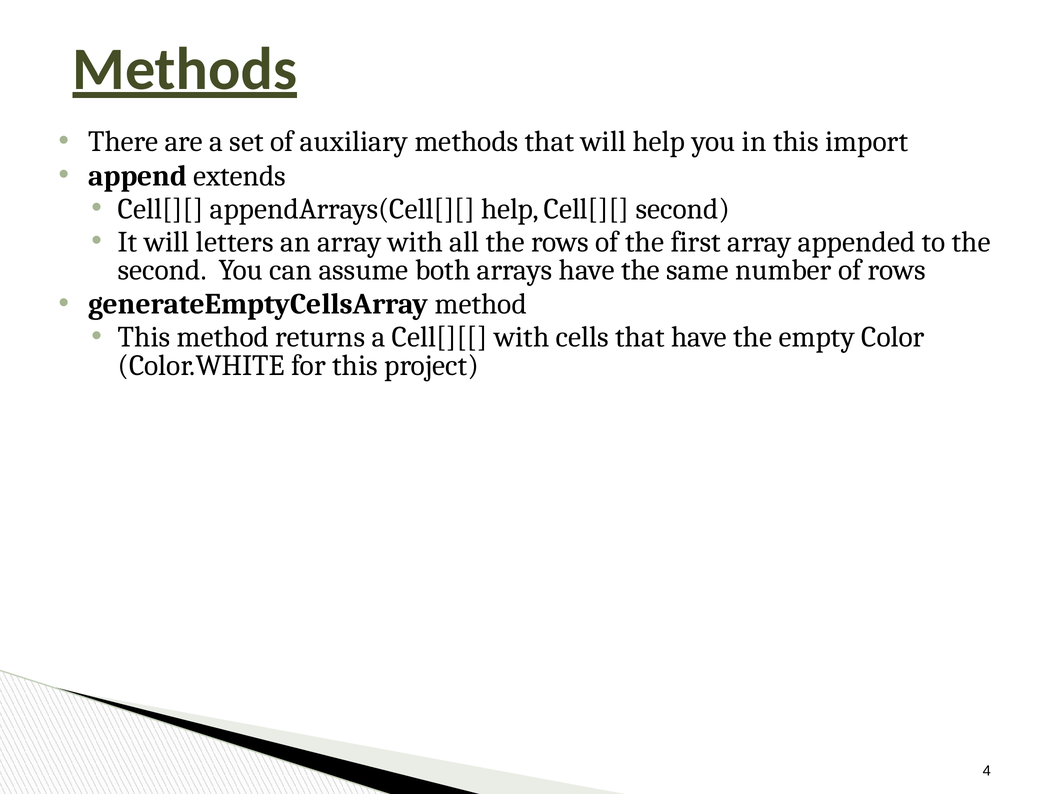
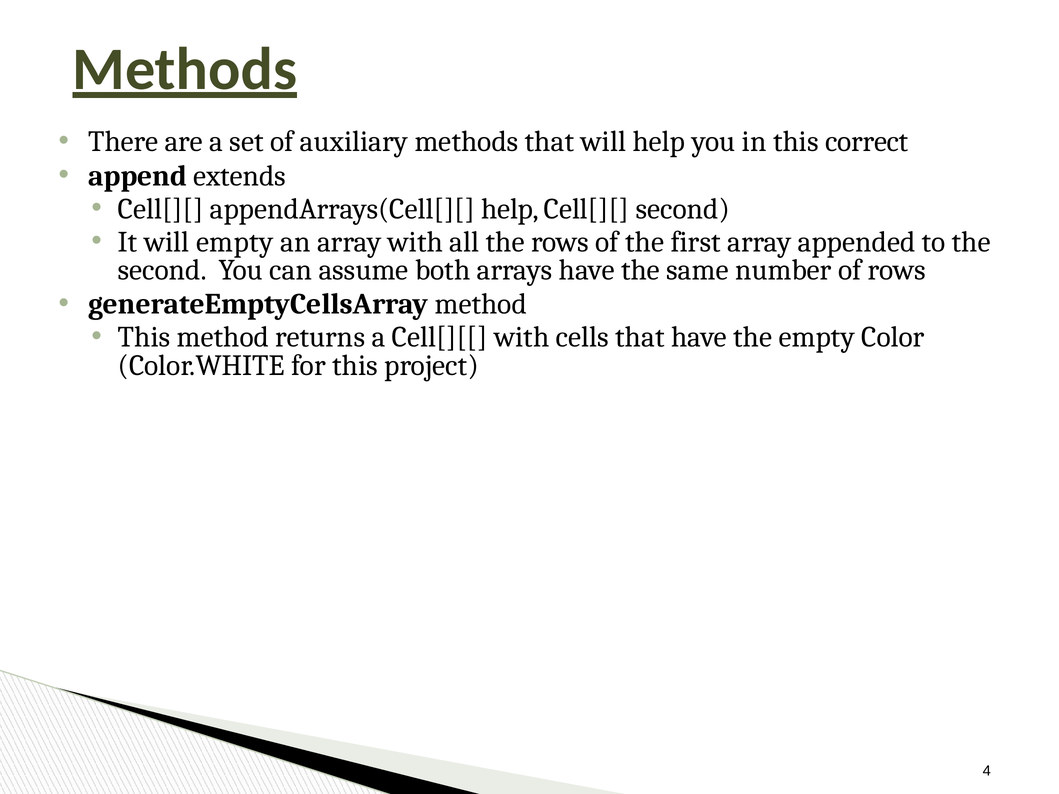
import: import -> correct
will letters: letters -> empty
